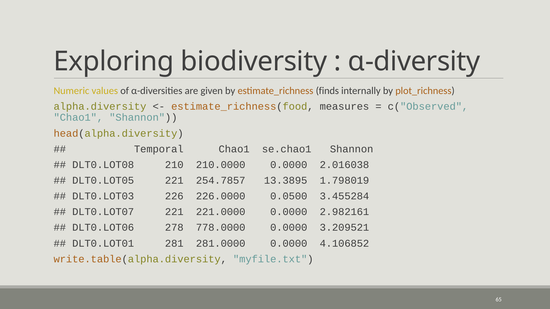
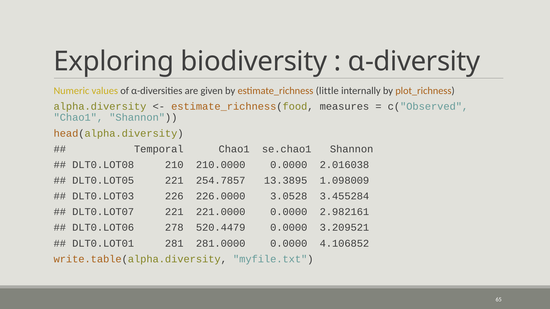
finds: finds -> little
1.798019: 1.798019 -> 1.098009
0.0500: 0.0500 -> 3.0528
778.0000: 778.0000 -> 520.4479
